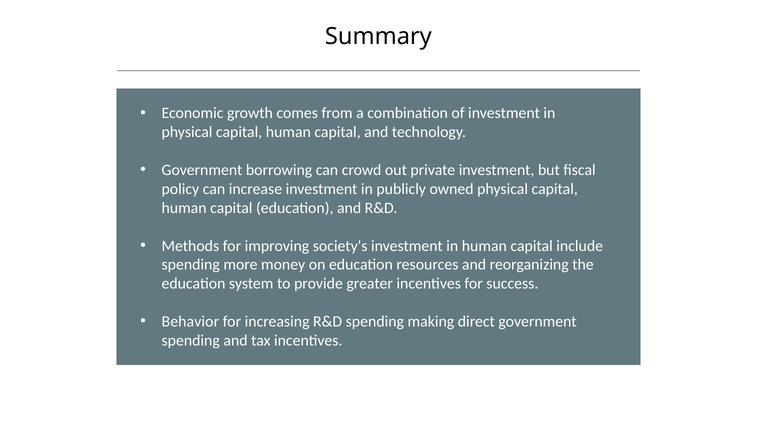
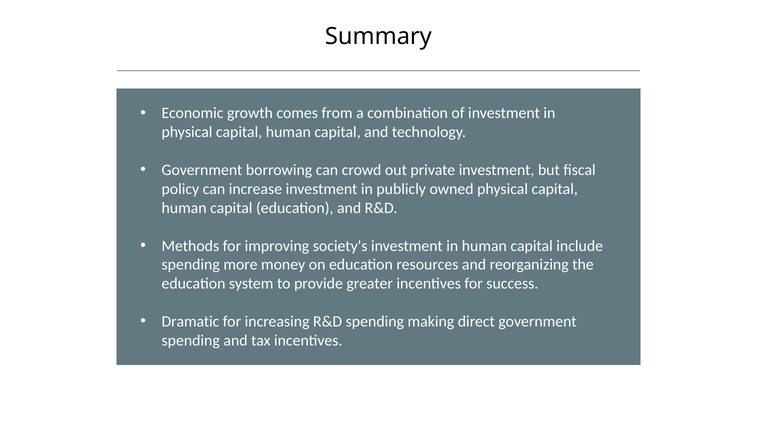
Behavior: Behavior -> Dramatic
